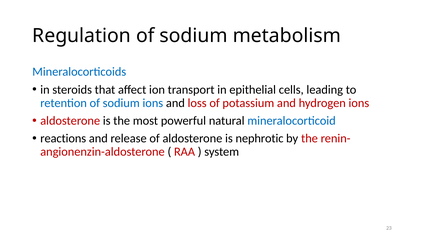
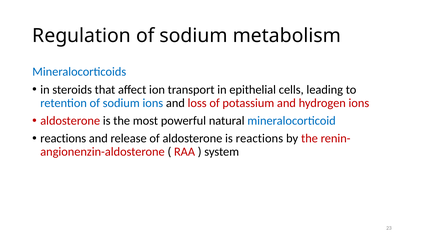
is nephrotic: nephrotic -> reactions
